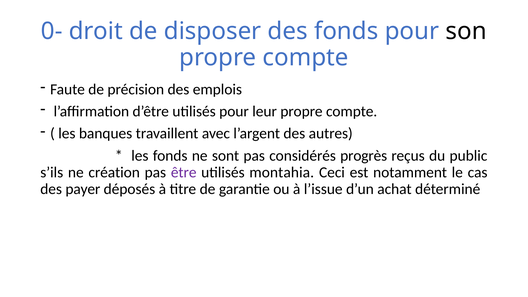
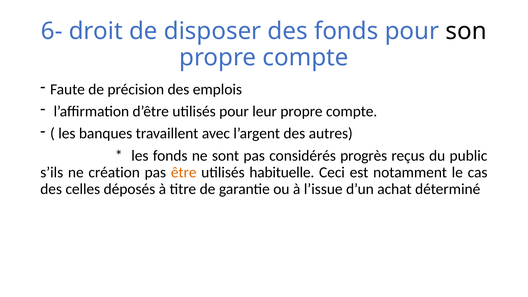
0-: 0- -> 6-
être colour: purple -> orange
montahia: montahia -> habituelle
payer: payer -> celles
